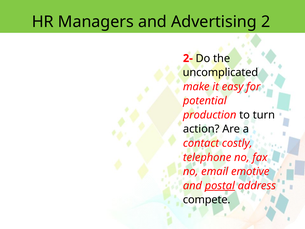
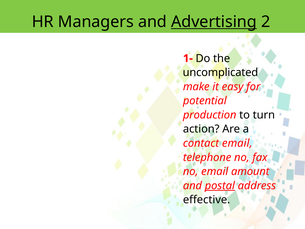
Advertising underline: none -> present
2-: 2- -> 1-
contact costly: costly -> email
emotive: emotive -> amount
compete: compete -> effective
